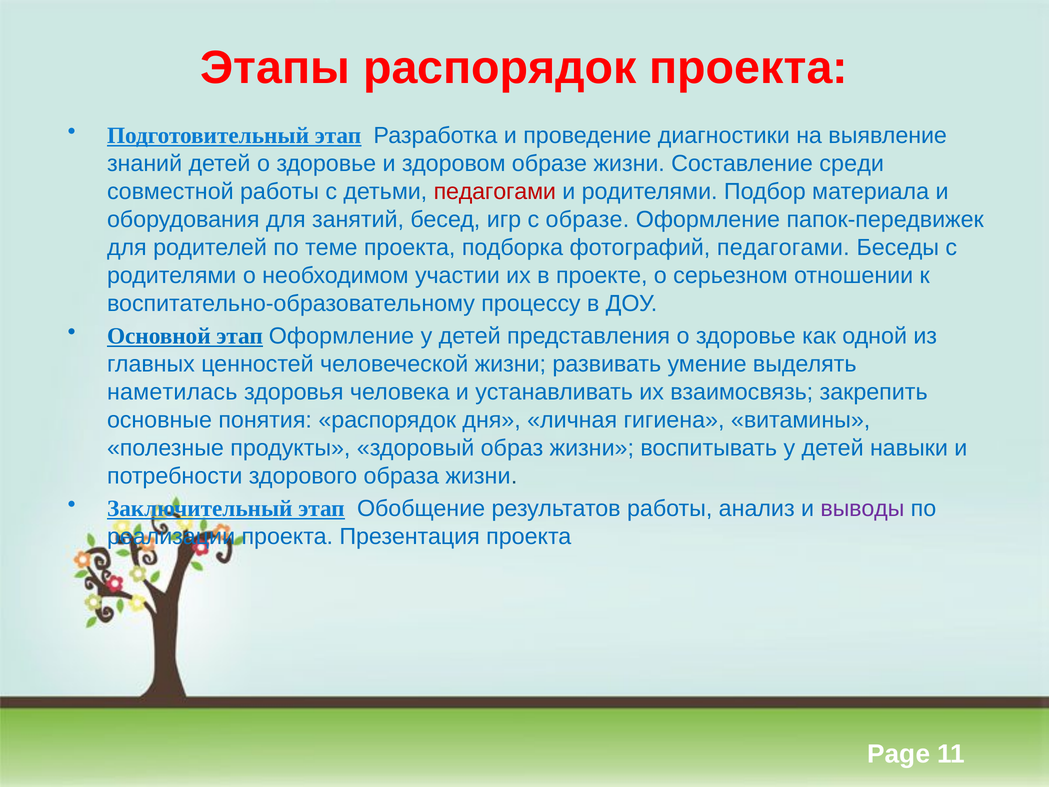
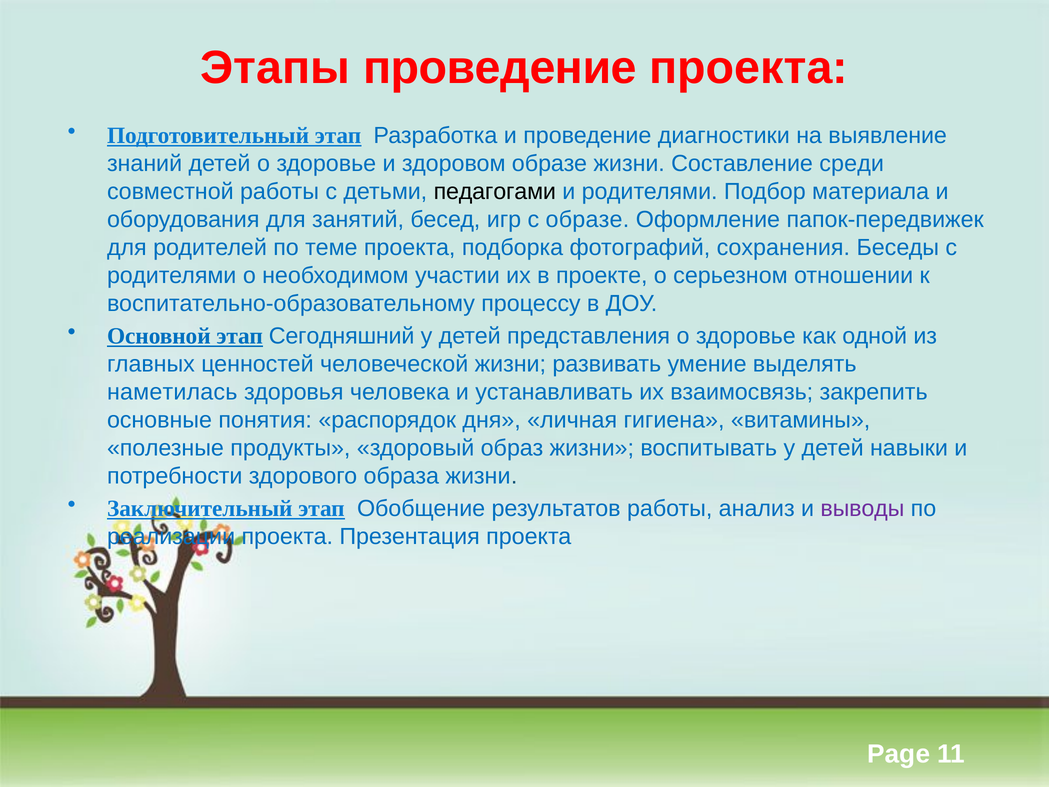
Этапы распорядок: распорядок -> проведение
педагогами at (495, 191) colour: red -> black
фотографий педагогами: педагогами -> сохранения
этап Оформление: Оформление -> Сегодняшний
